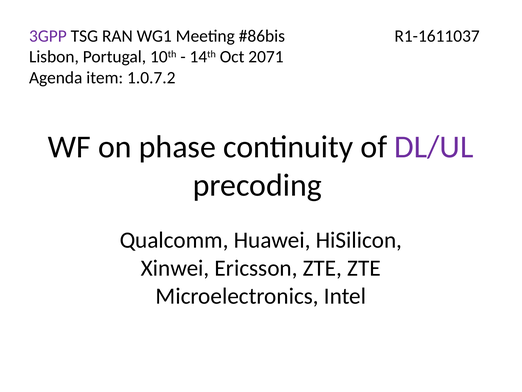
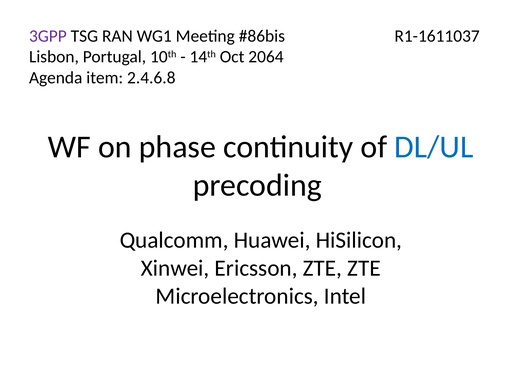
2071: 2071 -> 2064
1.0.7.2: 1.0.7.2 -> 2.4.6.8
DL/UL colour: purple -> blue
